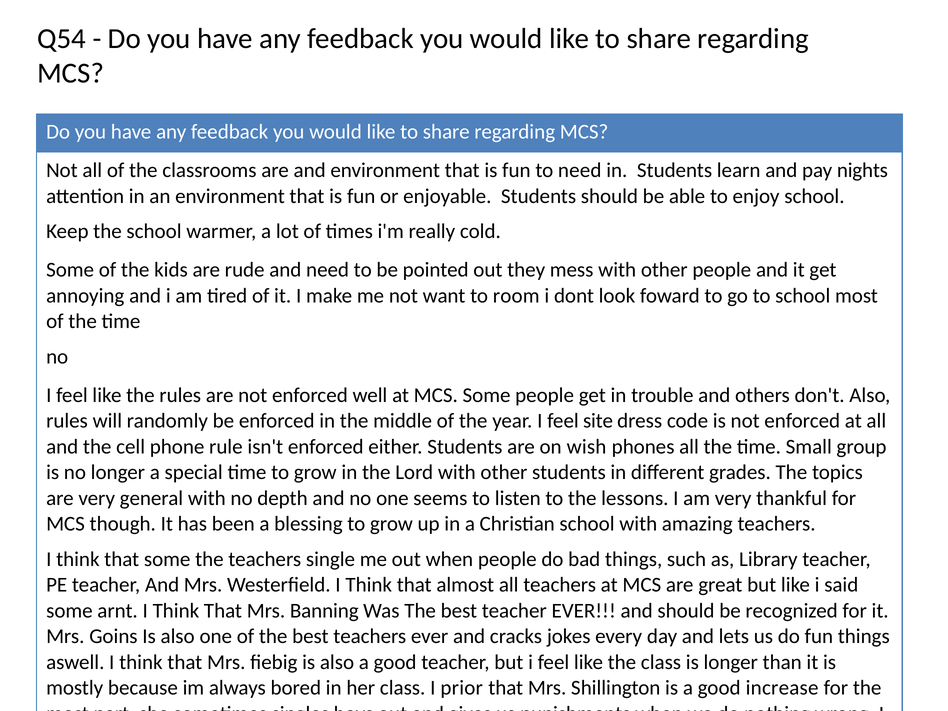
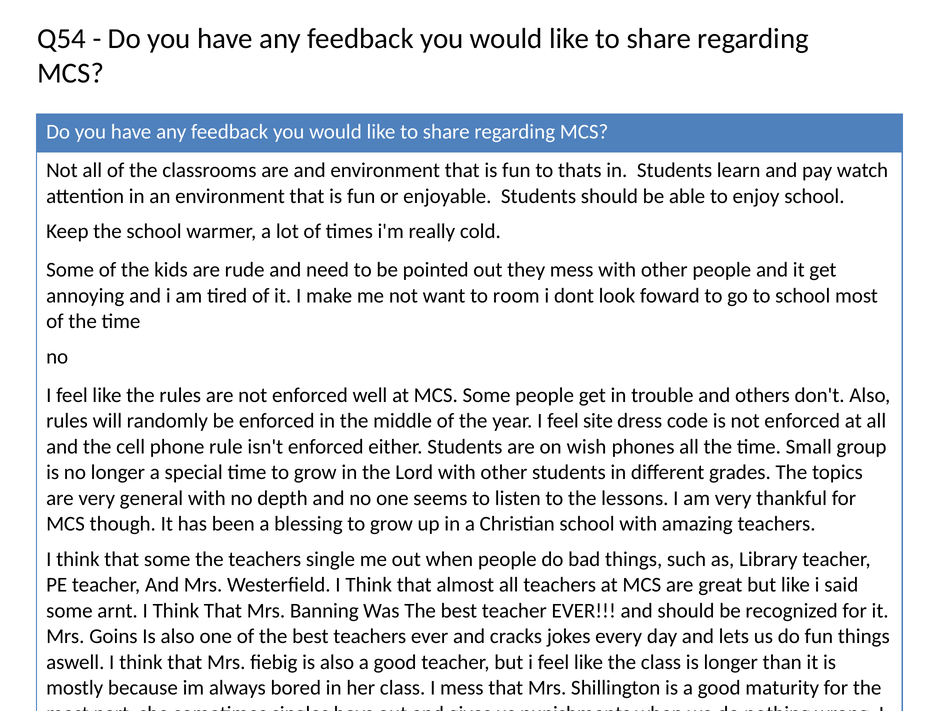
to need: need -> thats
nights: nights -> watch
I prior: prior -> mess
increase: increase -> maturity
